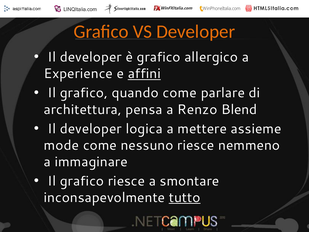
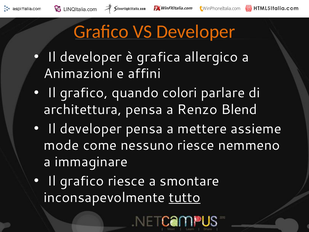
è grafico: grafico -> grafica
Experience: Experience -> Animazioni
affini underline: present -> none
quando come: come -> colori
developer logica: logica -> pensa
